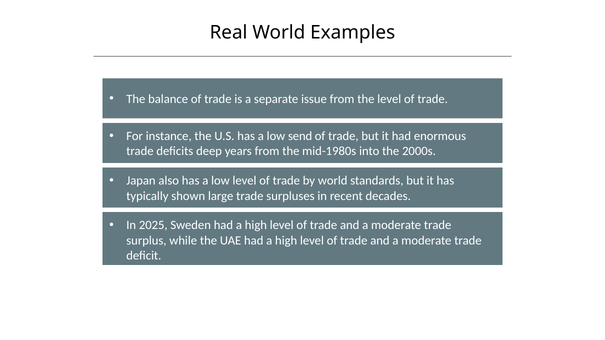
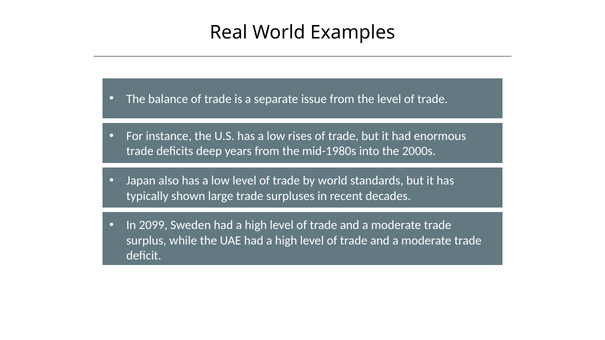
send: send -> rises
2025: 2025 -> 2099
